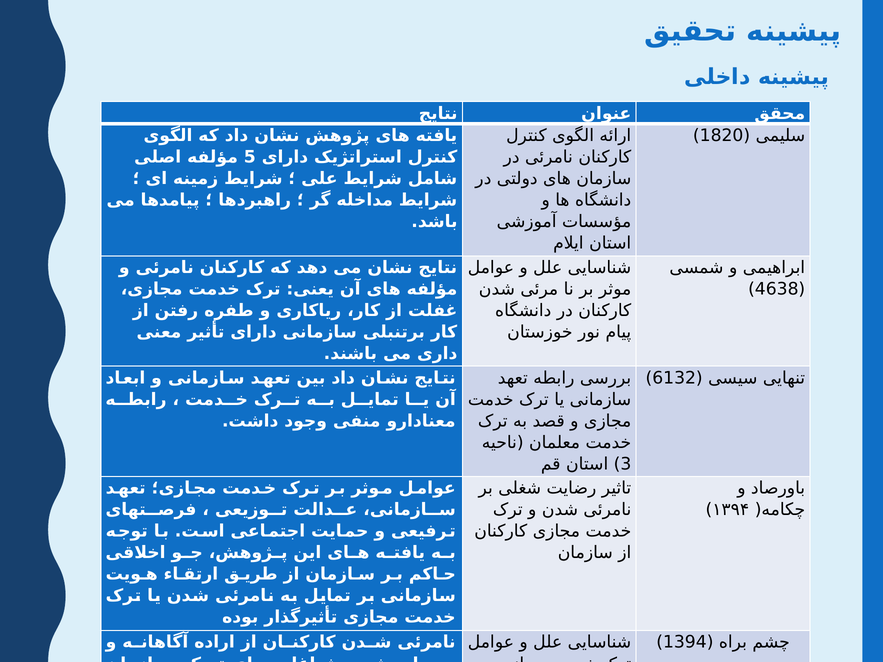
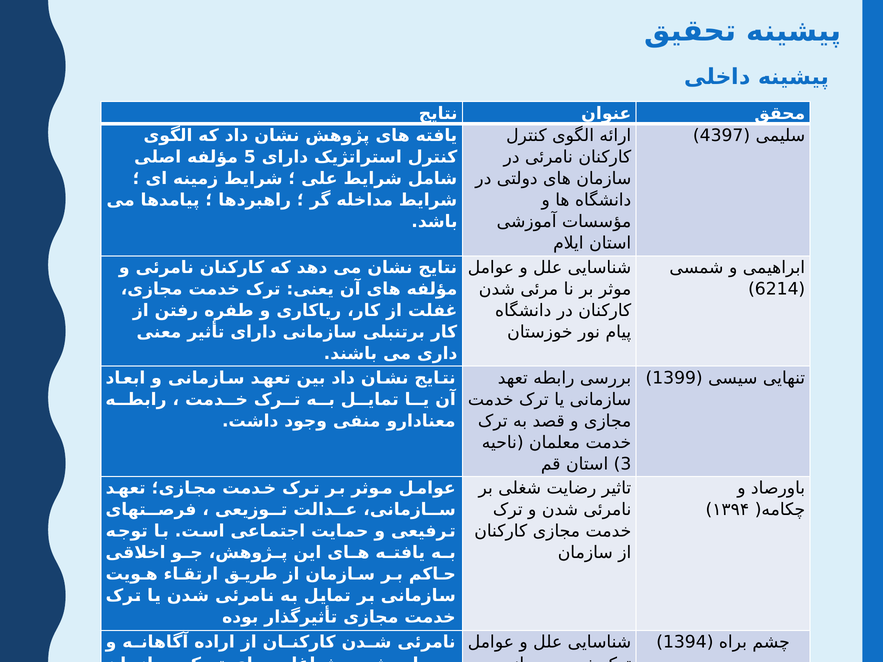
1820: 1820 -> 4397
4638: 4638 -> 6214
6132: 6132 -> 1399
